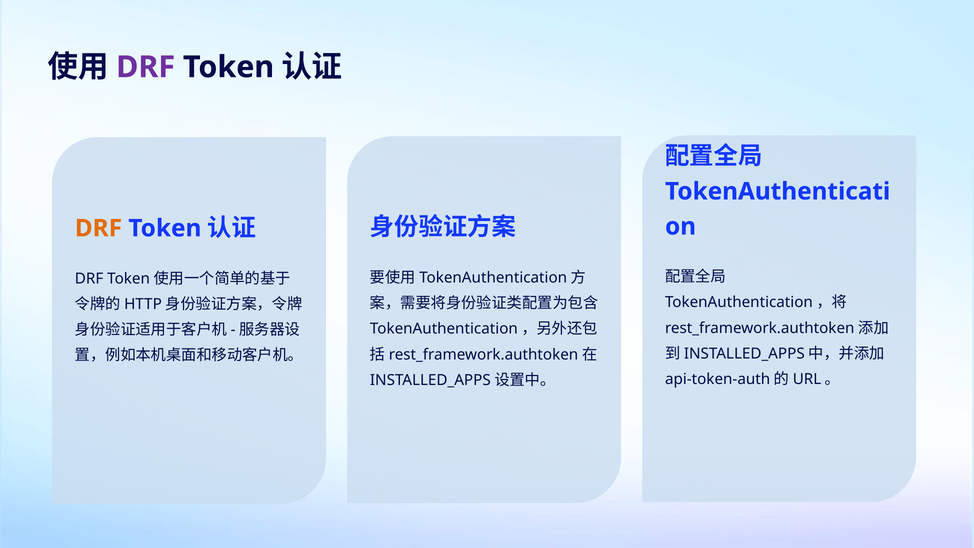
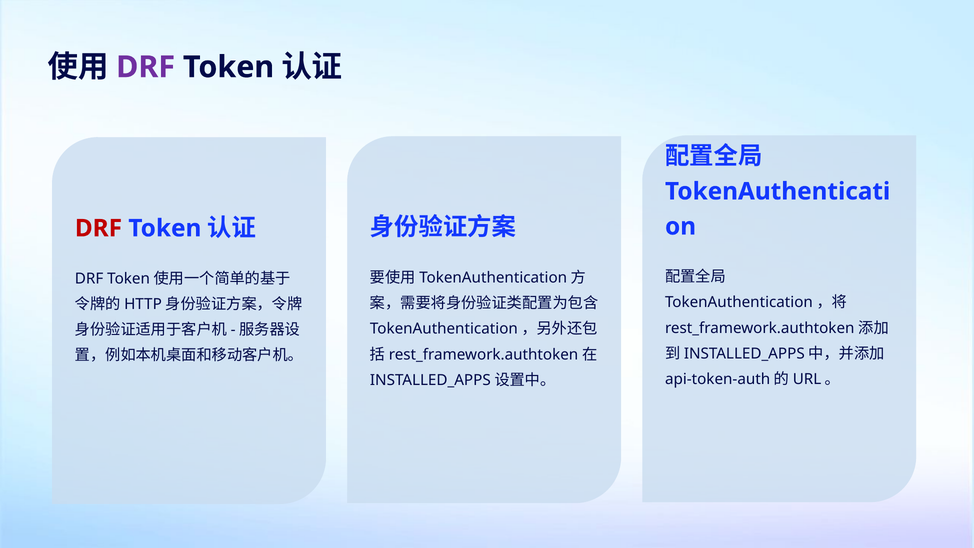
DRF at (98, 228) colour: orange -> red
